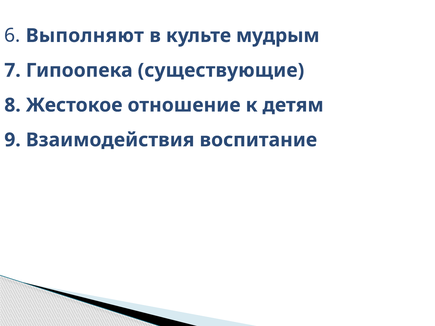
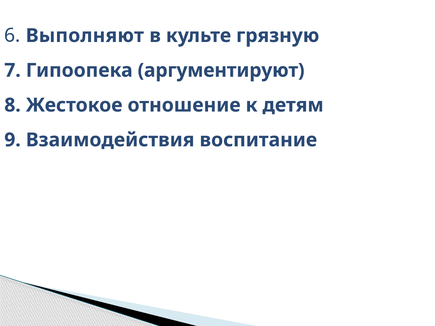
мудрым: мудрым -> грязную
существующие: существующие -> аргументируют
